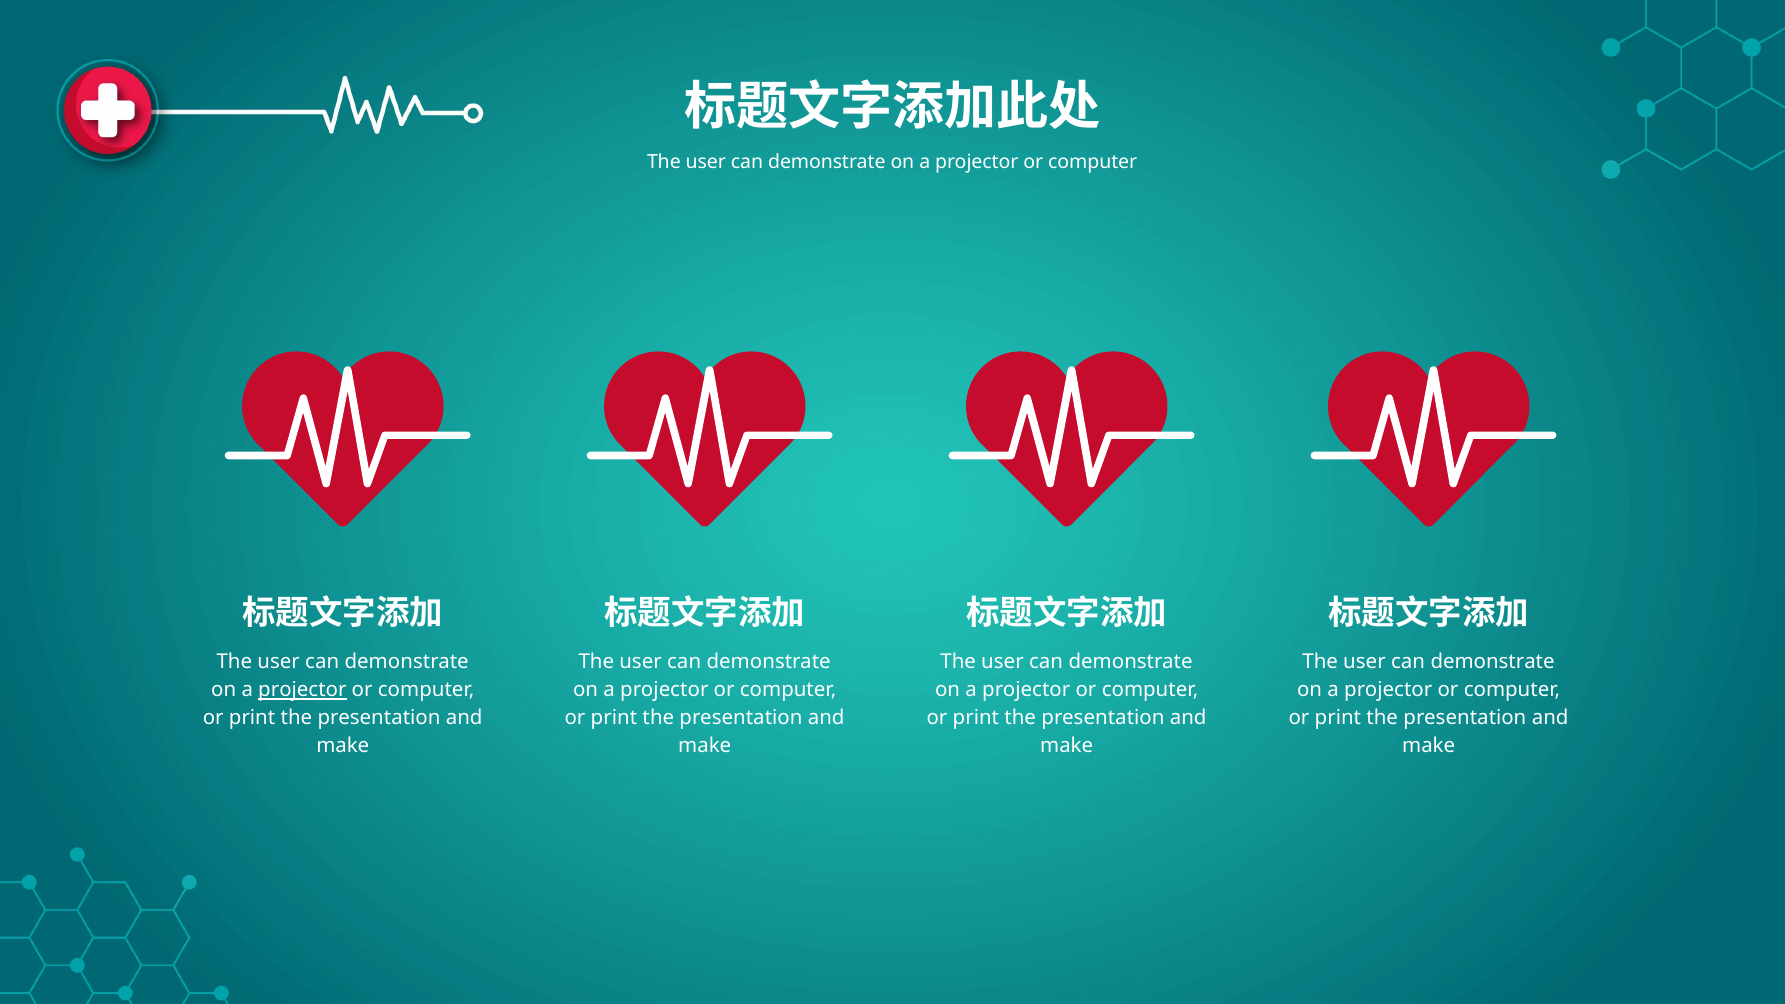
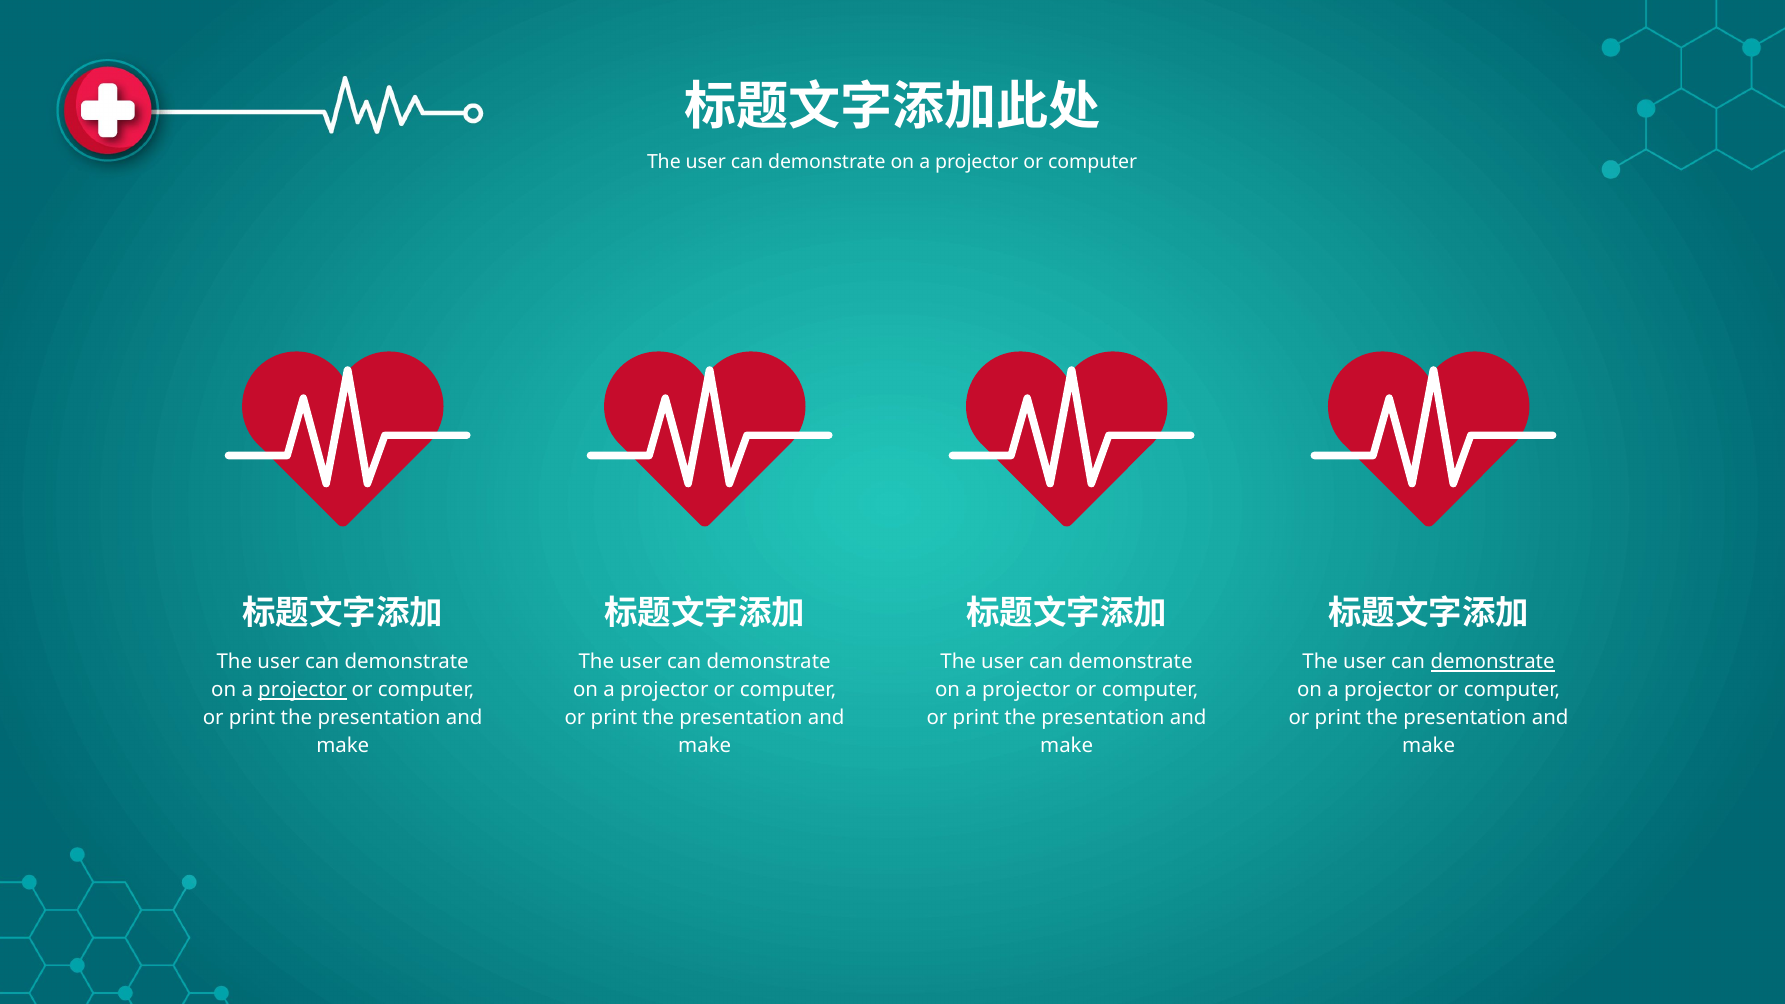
demonstrate at (1493, 662) underline: none -> present
